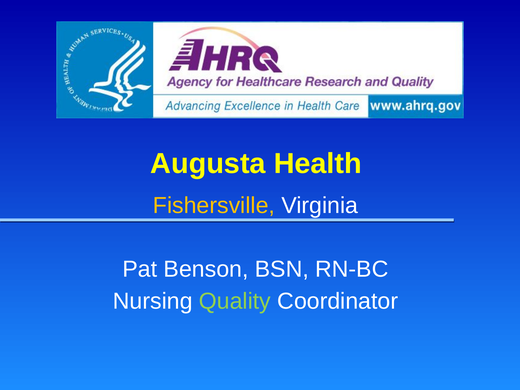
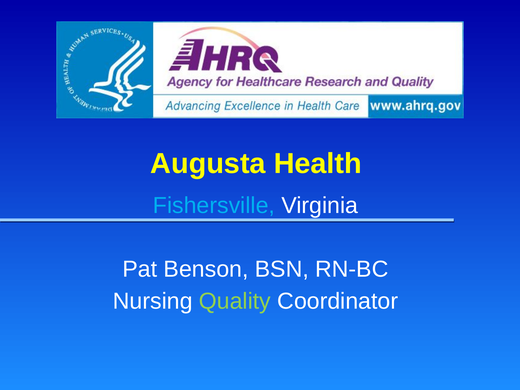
Fishersville colour: yellow -> light blue
